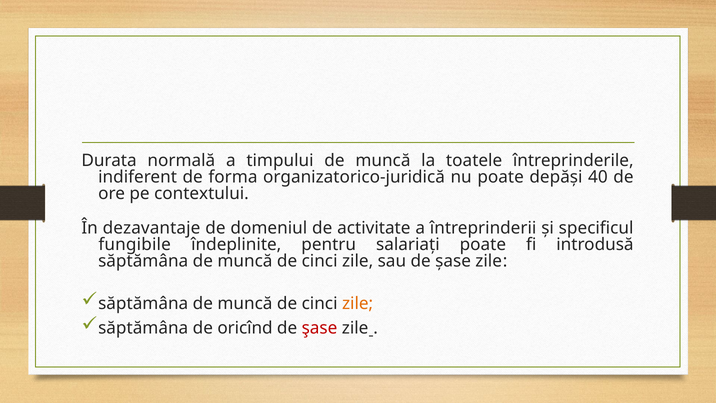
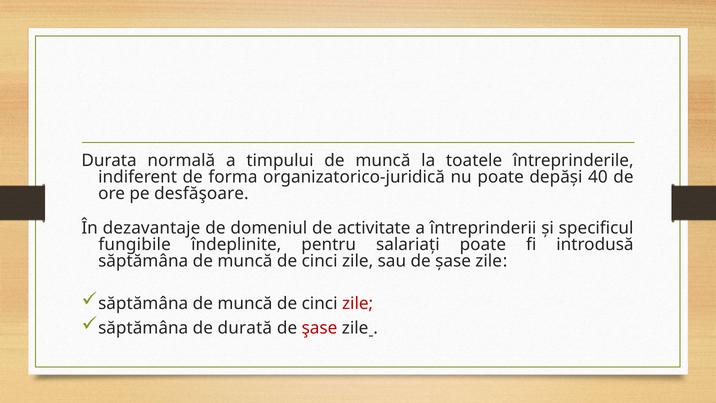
contextului: contextului -> desfăşoare
zile at (358, 304) colour: orange -> red
oricînd: oricînd -> durată
